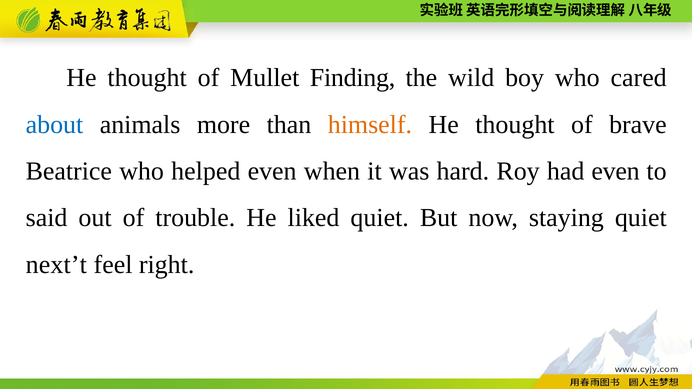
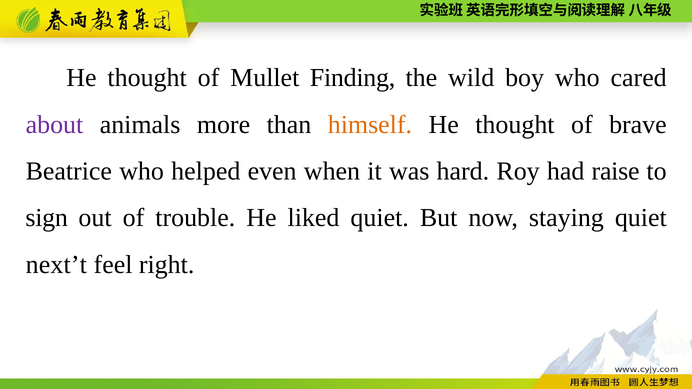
about colour: blue -> purple
had even: even -> raise
said: said -> sign
